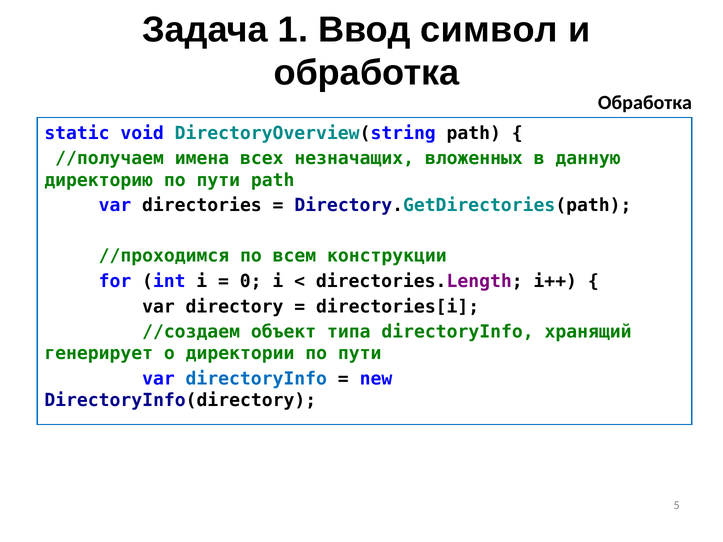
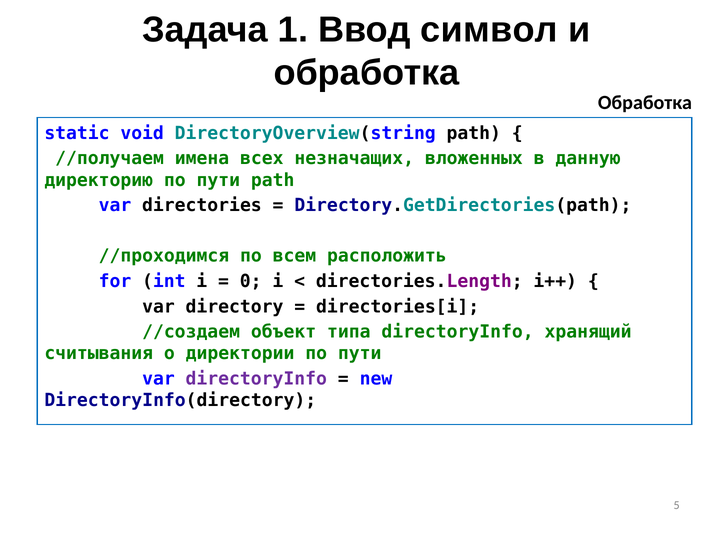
конструкции: конструкции -> расположить
генерирует: генерирует -> считывания
directoryInfo at (256, 379) colour: blue -> purple
